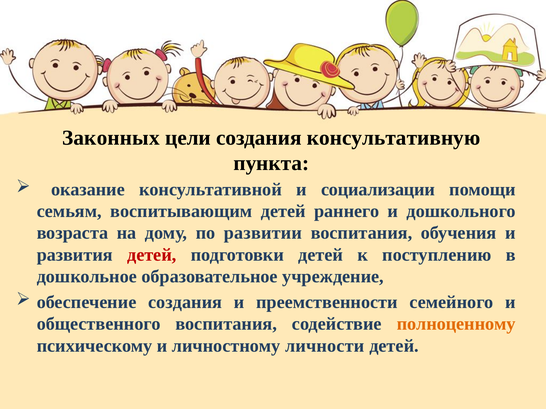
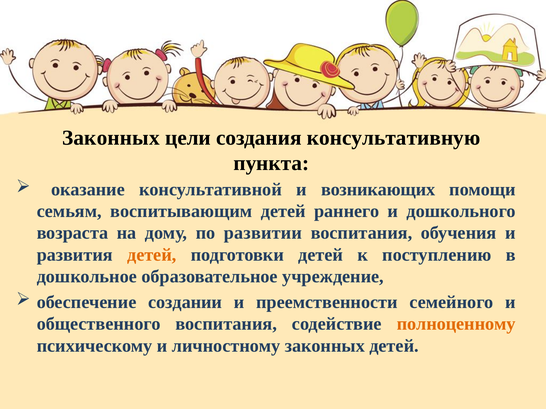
социализации: социализации -> возникающих
детей at (152, 255) colour: red -> orange
обеспечение создания: создания -> создании
личностному личности: личности -> законных
